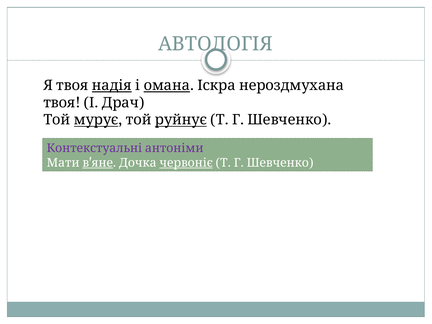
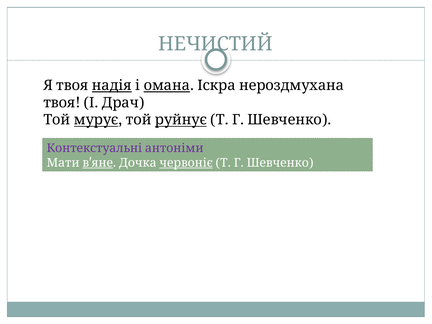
АВТОЛОГІЯ: АВТОЛОГІЯ -> НЕЧИСТИЙ
